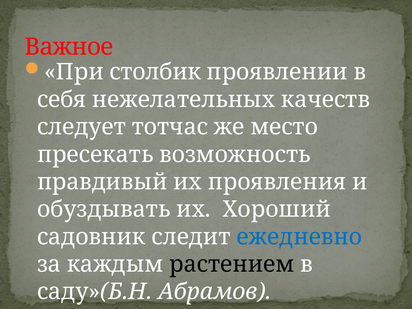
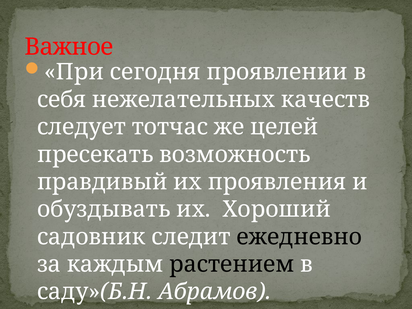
столбик: столбик -> сегодня
место: место -> целей
ежедневно colour: blue -> black
